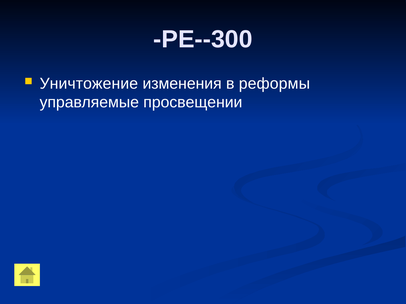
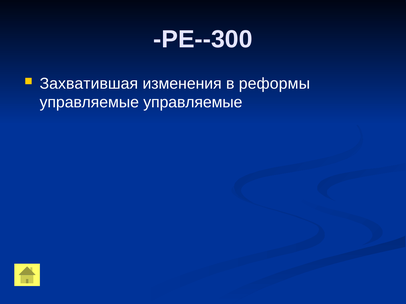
Уничтожение: Уничтожение -> Захватившая
управляемые просвещении: просвещении -> управляемые
